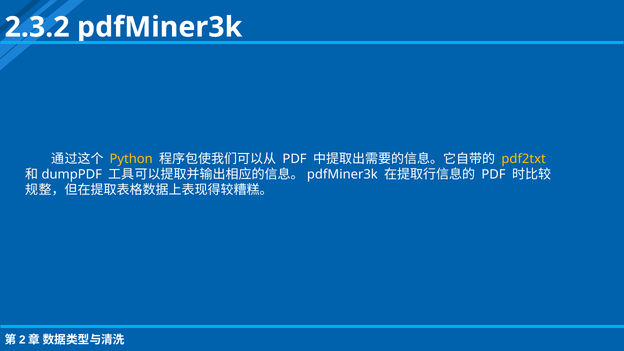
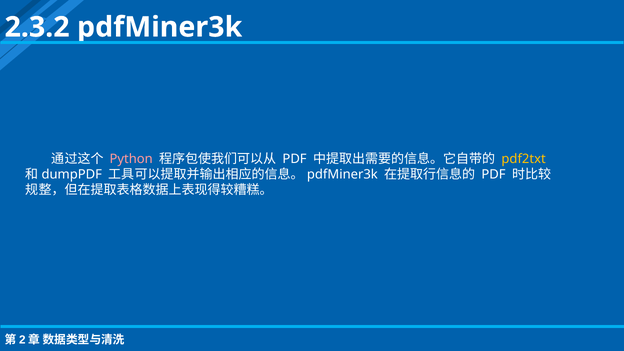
Python colour: yellow -> pink
